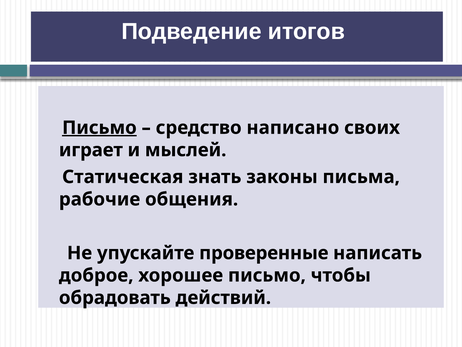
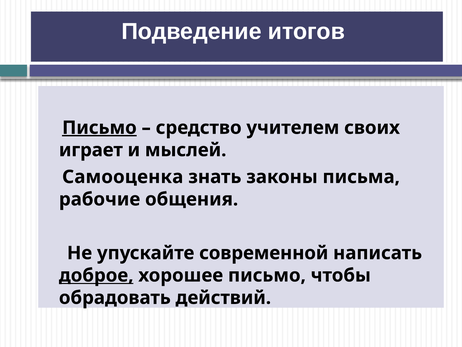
написано: написано -> учителем
Статическая: Статическая -> Самооценка
проверенные: проверенные -> современной
доброе underline: none -> present
